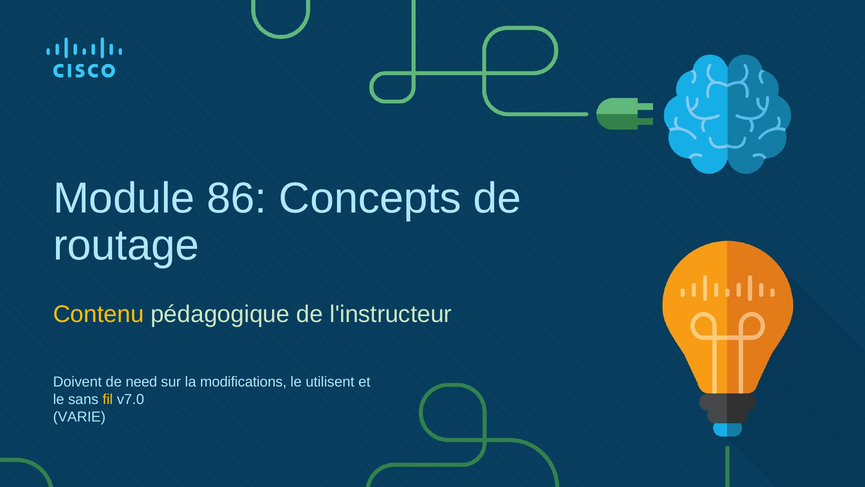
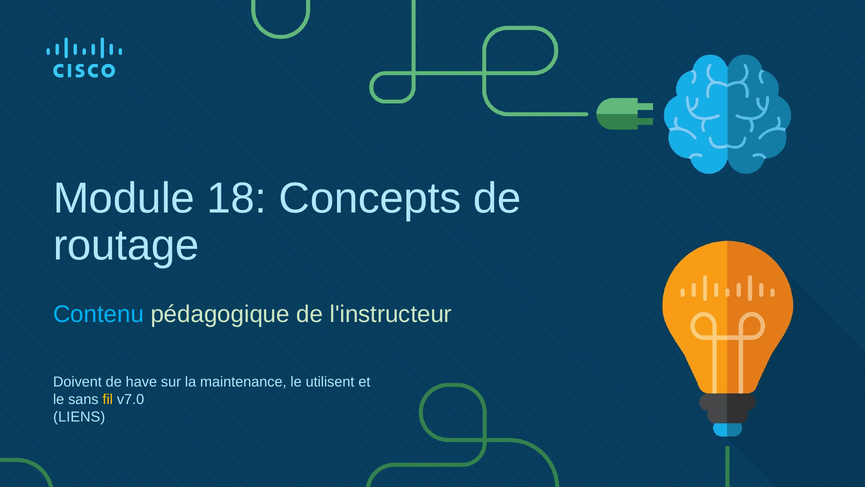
86: 86 -> 18
Contenu colour: yellow -> light blue
need: need -> have
modifications: modifications -> maintenance
VARIE: VARIE -> LIENS
